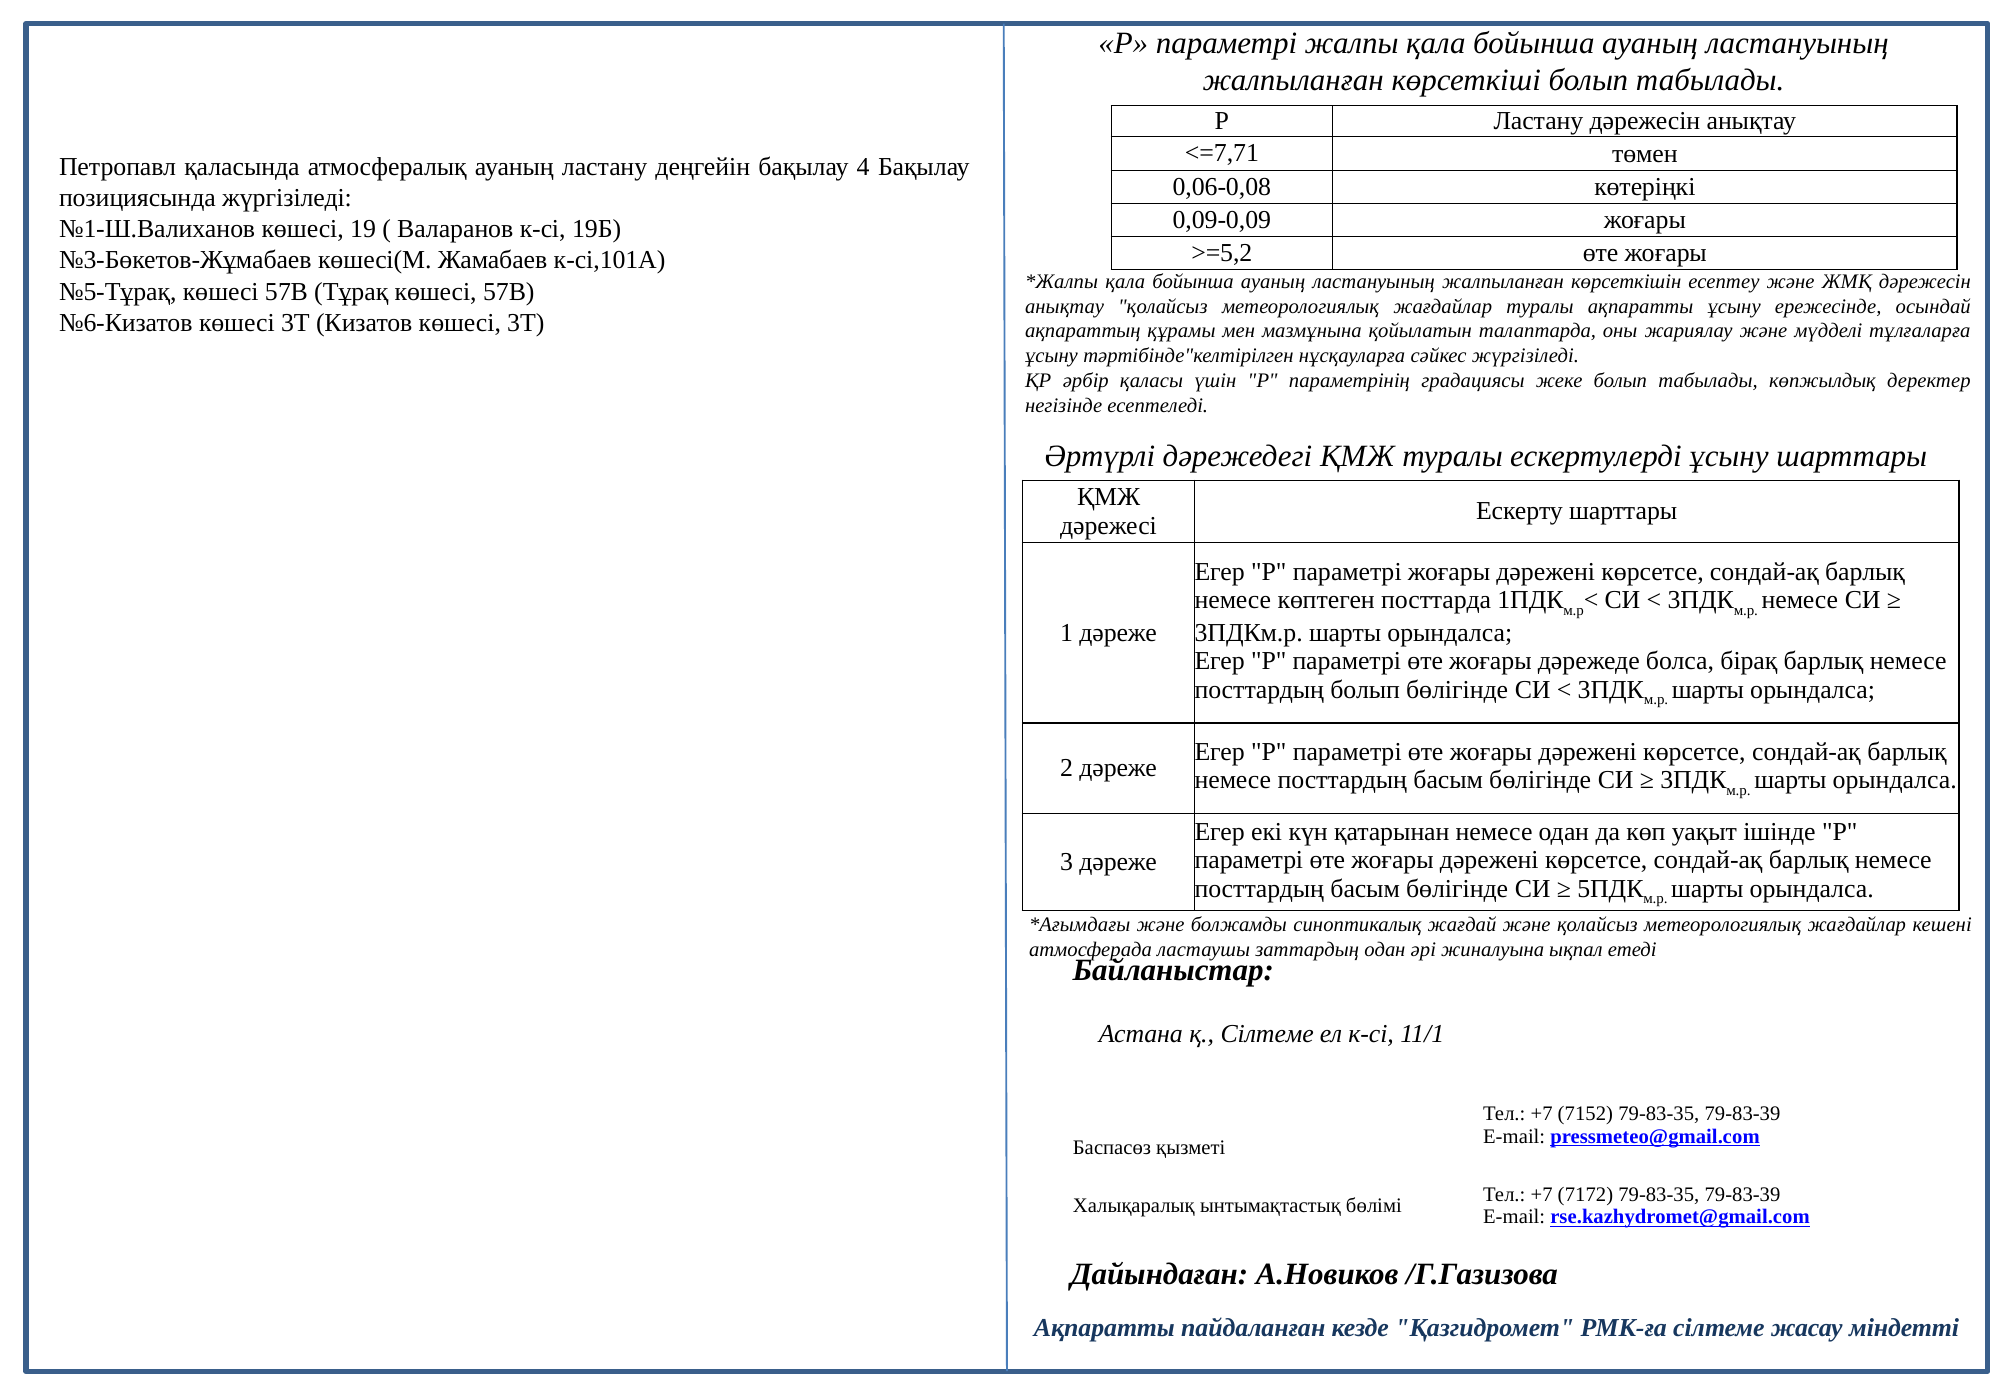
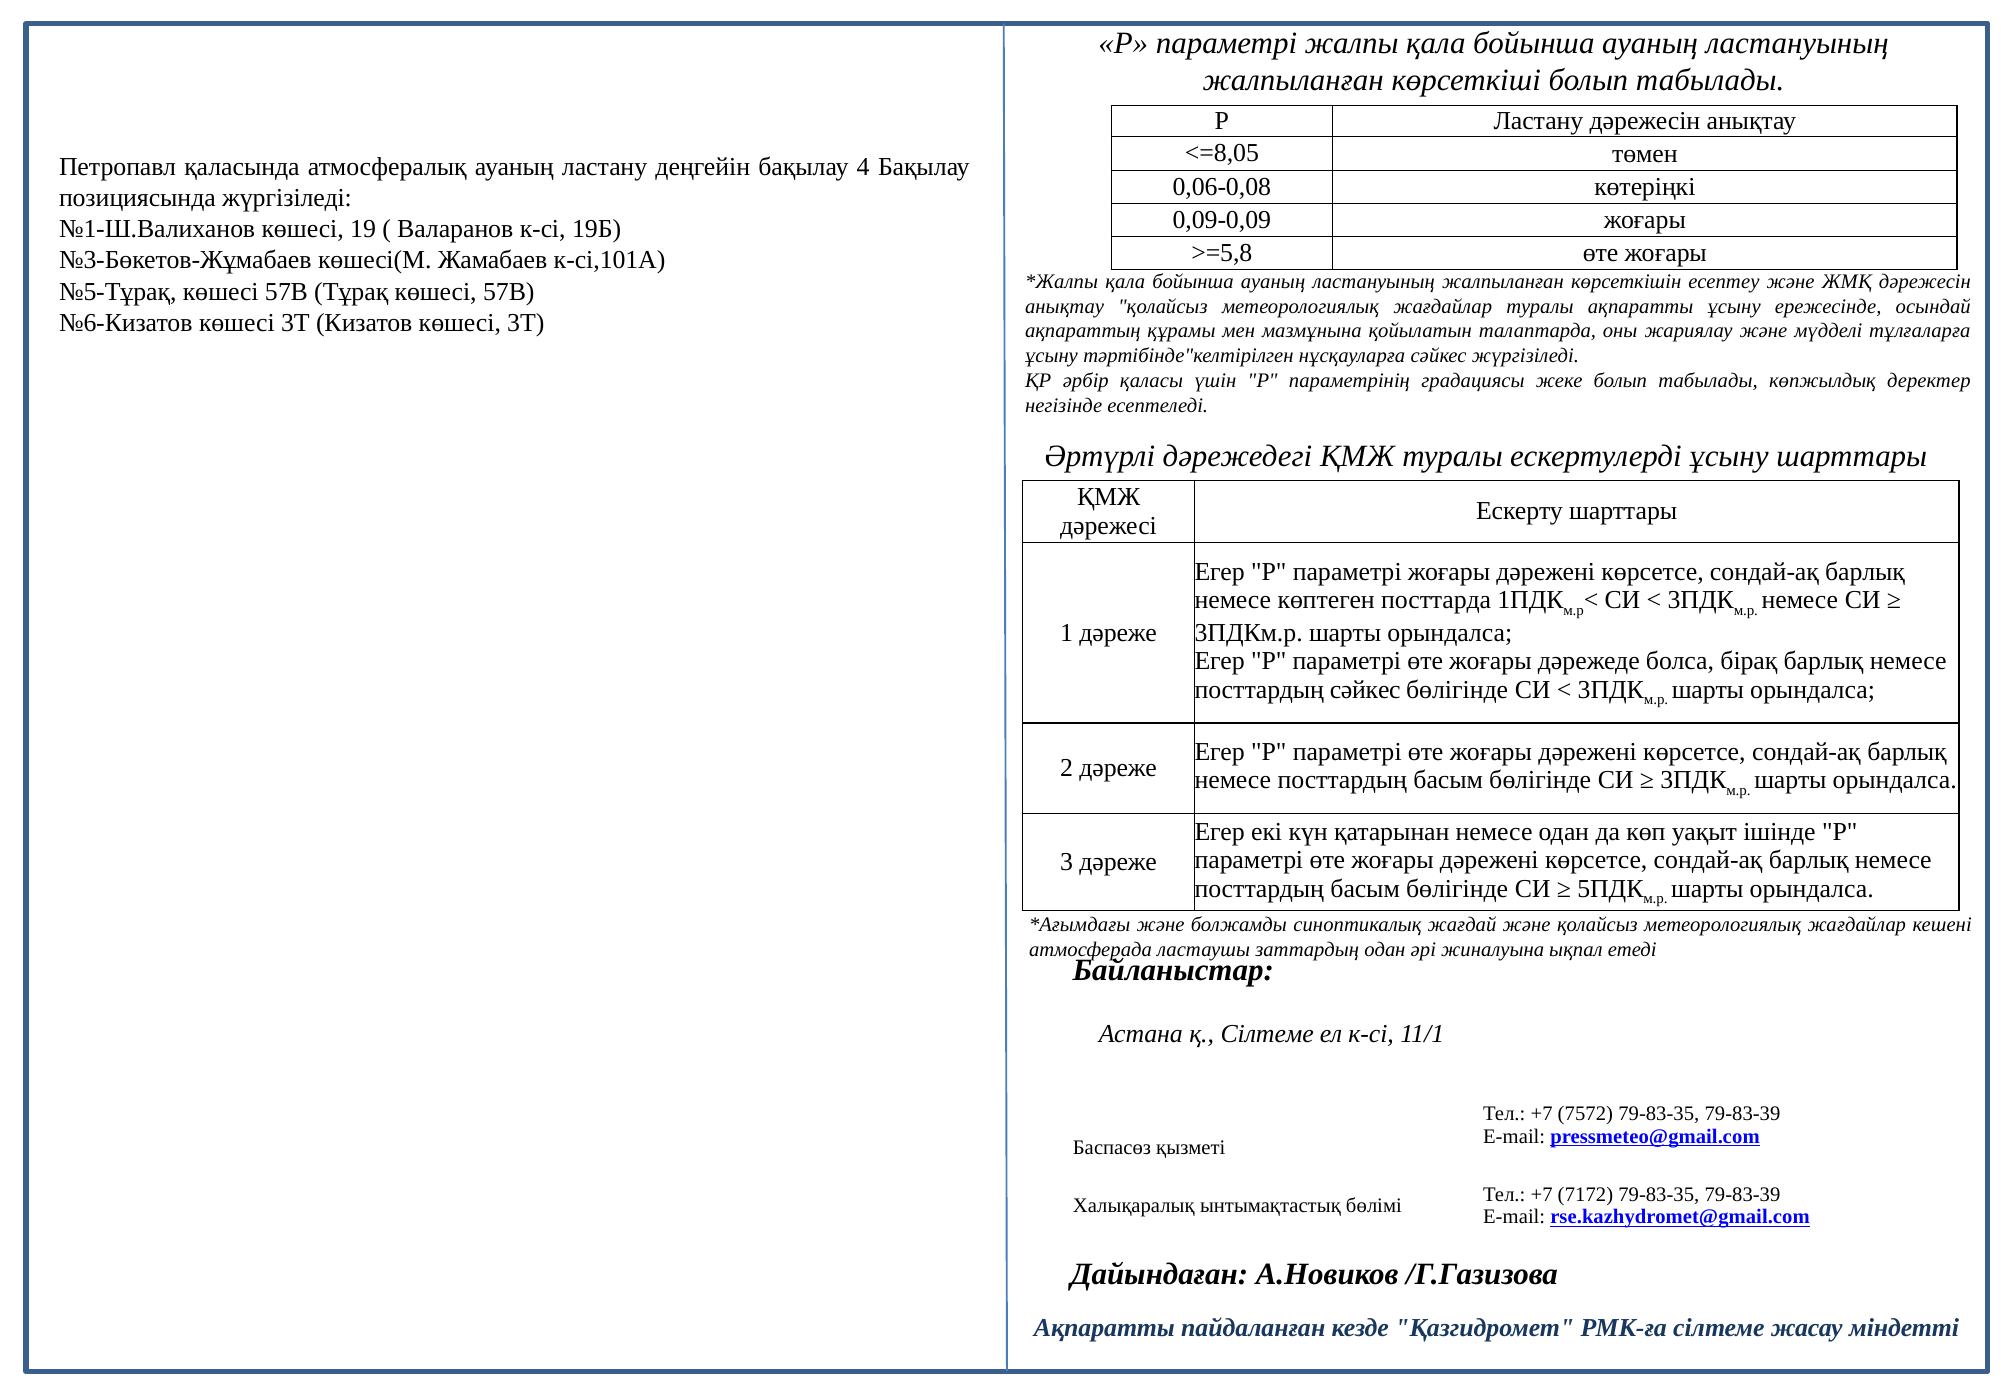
<=7,71: <=7,71 -> <=8,05
>=5,2: >=5,2 -> >=5,8
посттардың болып: болып -> сәйкес
7152: 7152 -> 7572
